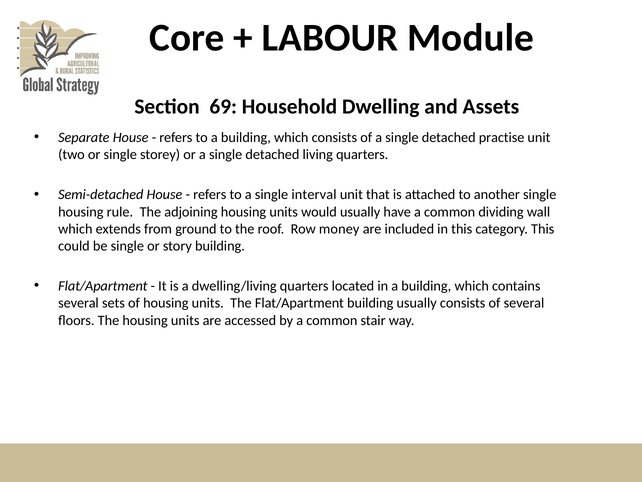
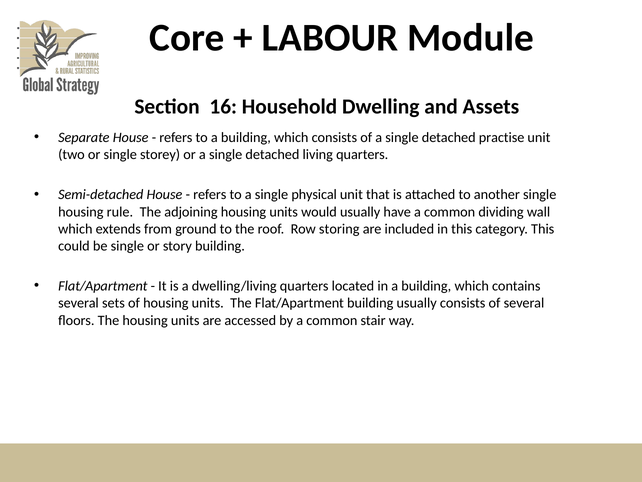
69: 69 -> 16
interval: interval -> physical
money: money -> storing
